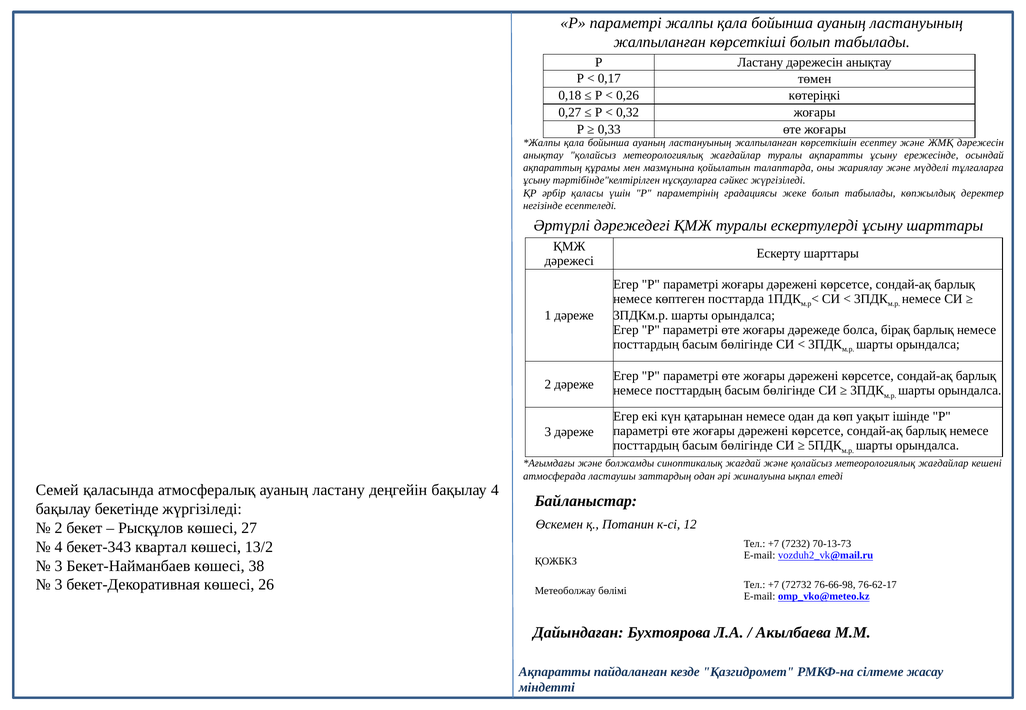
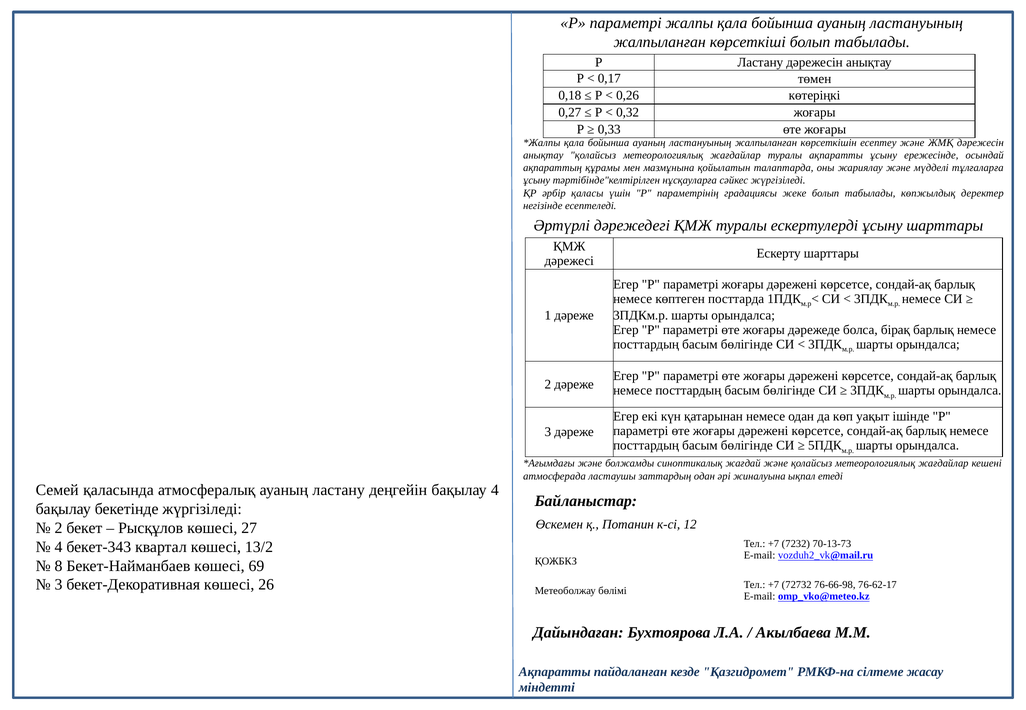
3 at (59, 566): 3 -> 8
38: 38 -> 69
